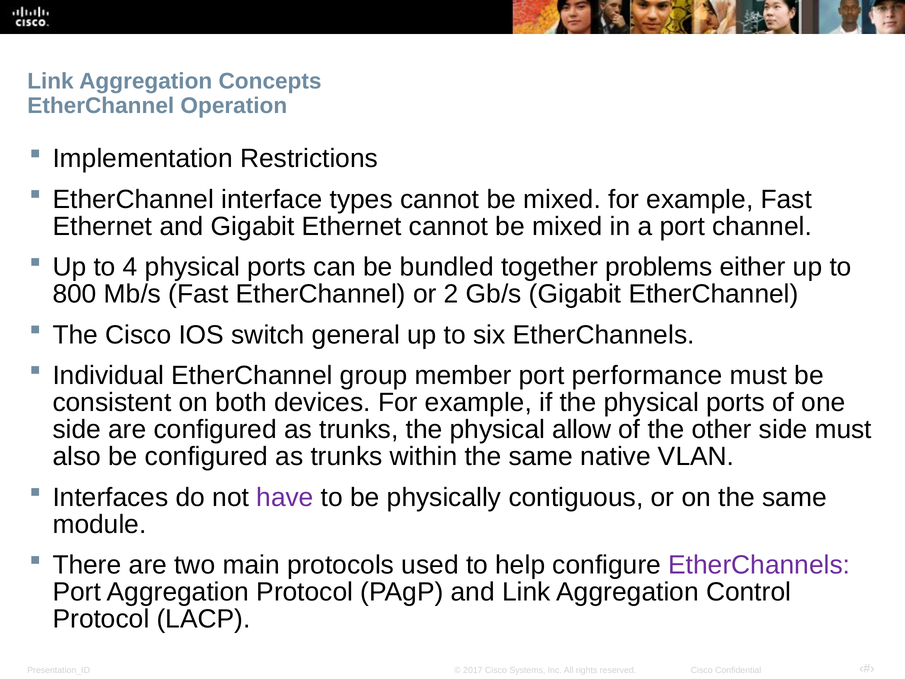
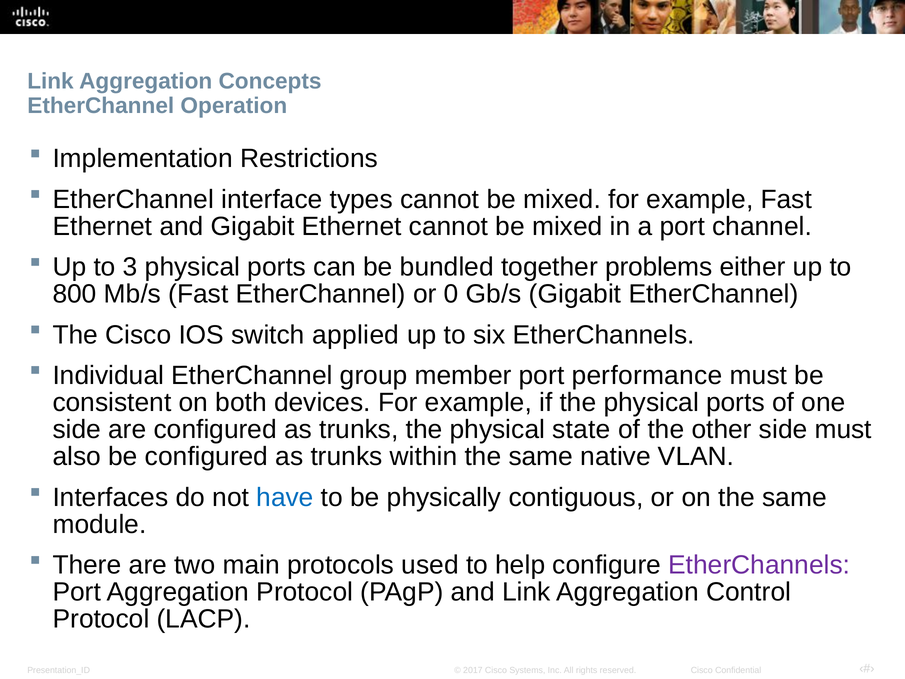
4: 4 -> 3
2: 2 -> 0
general: general -> applied
allow: allow -> state
have colour: purple -> blue
